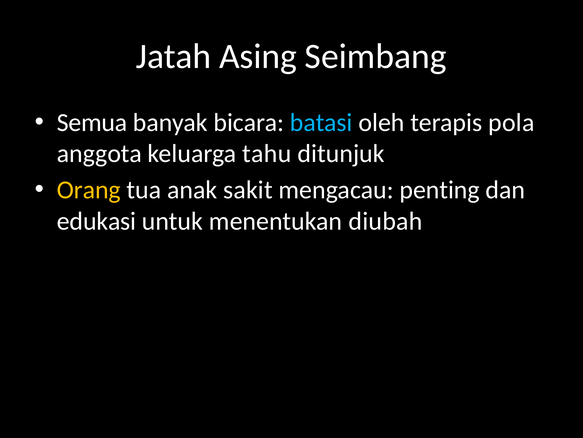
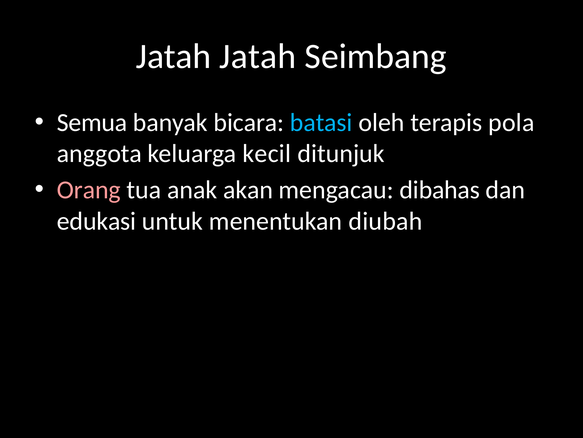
Jatah Asing: Asing -> Jatah
tahu: tahu -> kecil
Orang colour: yellow -> pink
sakit: sakit -> akan
penting: penting -> dibahas
